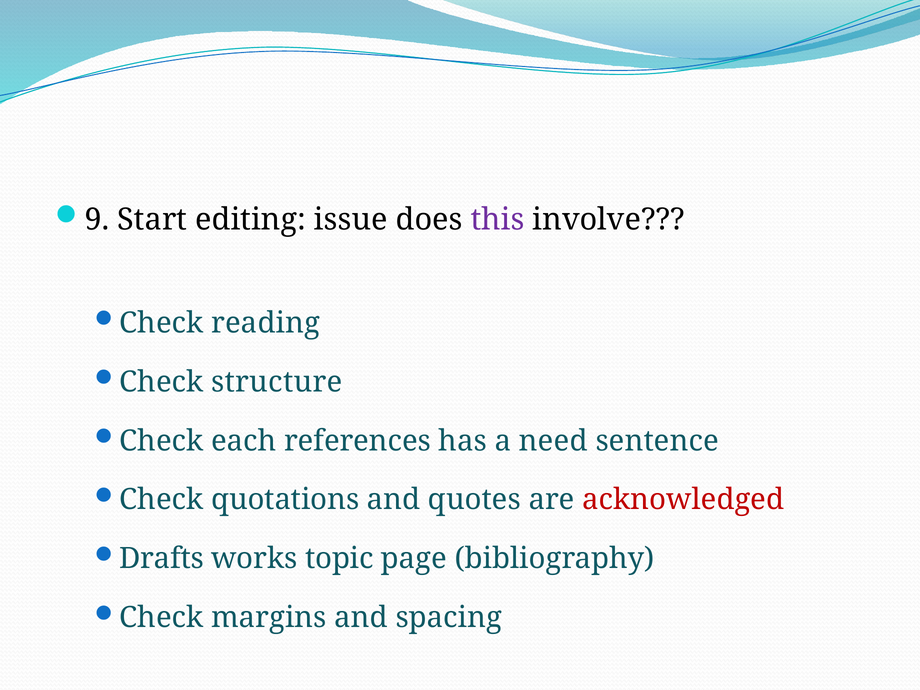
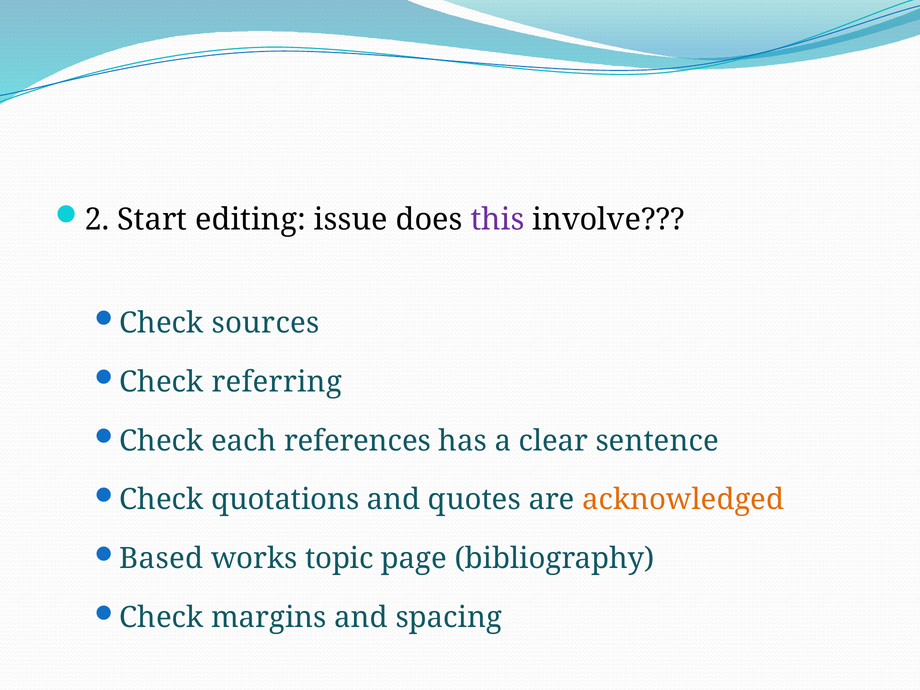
9: 9 -> 2
reading: reading -> sources
structure: structure -> referring
need: need -> clear
acknowledged colour: red -> orange
Drafts: Drafts -> Based
